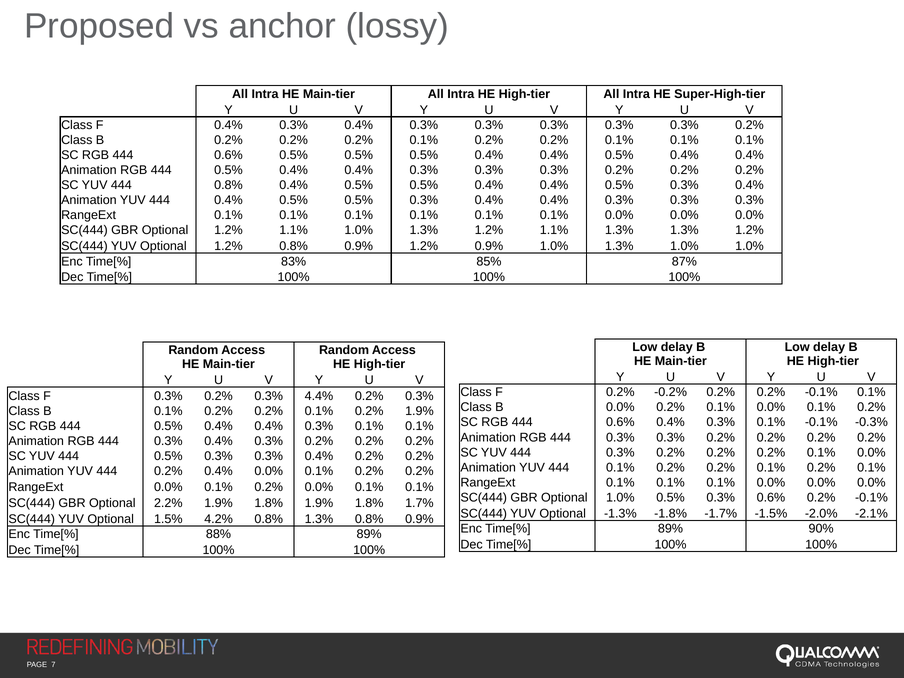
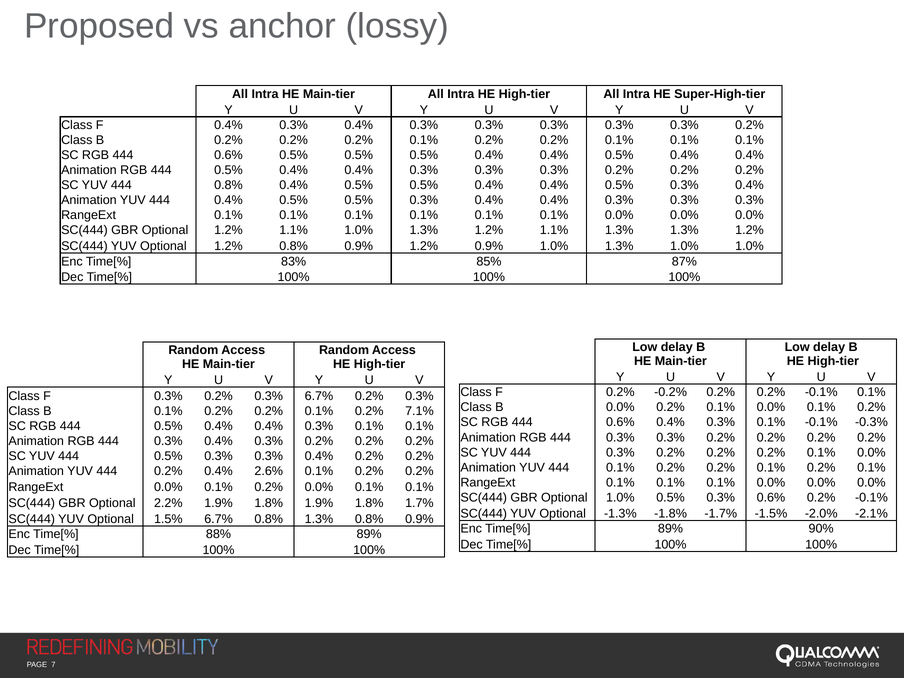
0.3% 4.4%: 4.4% -> 6.7%
0.2% 1.9%: 1.9% -> 7.1%
0.4% 0.0%: 0.0% -> 2.6%
1.5% 4.2%: 4.2% -> 6.7%
